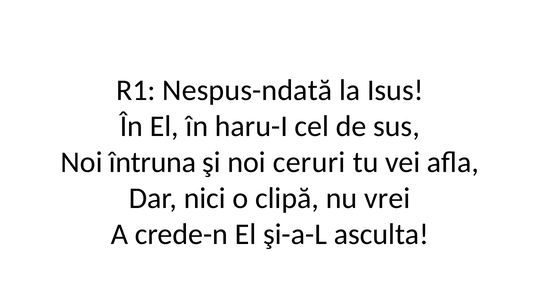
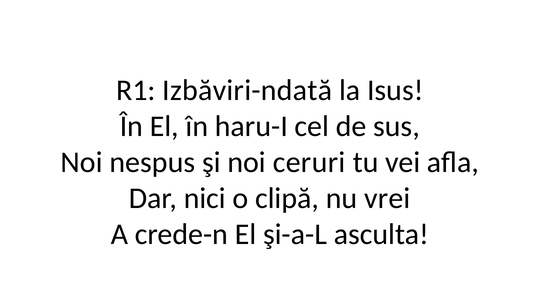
Nespus-ndată: Nespus-ndată -> Izbăviri-ndată
întruna: întruna -> nespus
